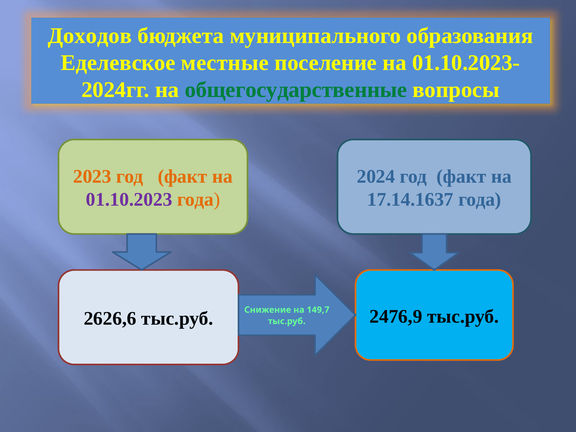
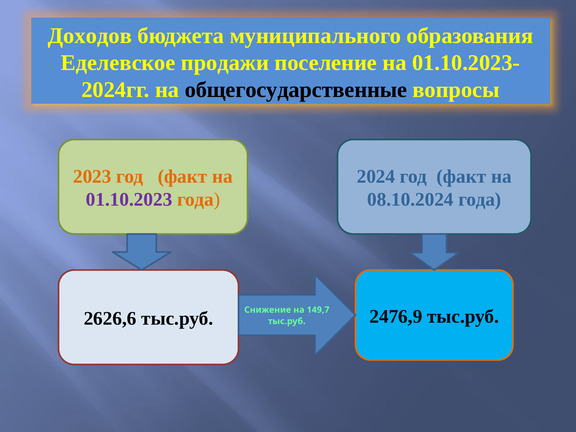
местные: местные -> продажи
общегосударственные colour: green -> black
17.14.1637: 17.14.1637 -> 08.10.2024
